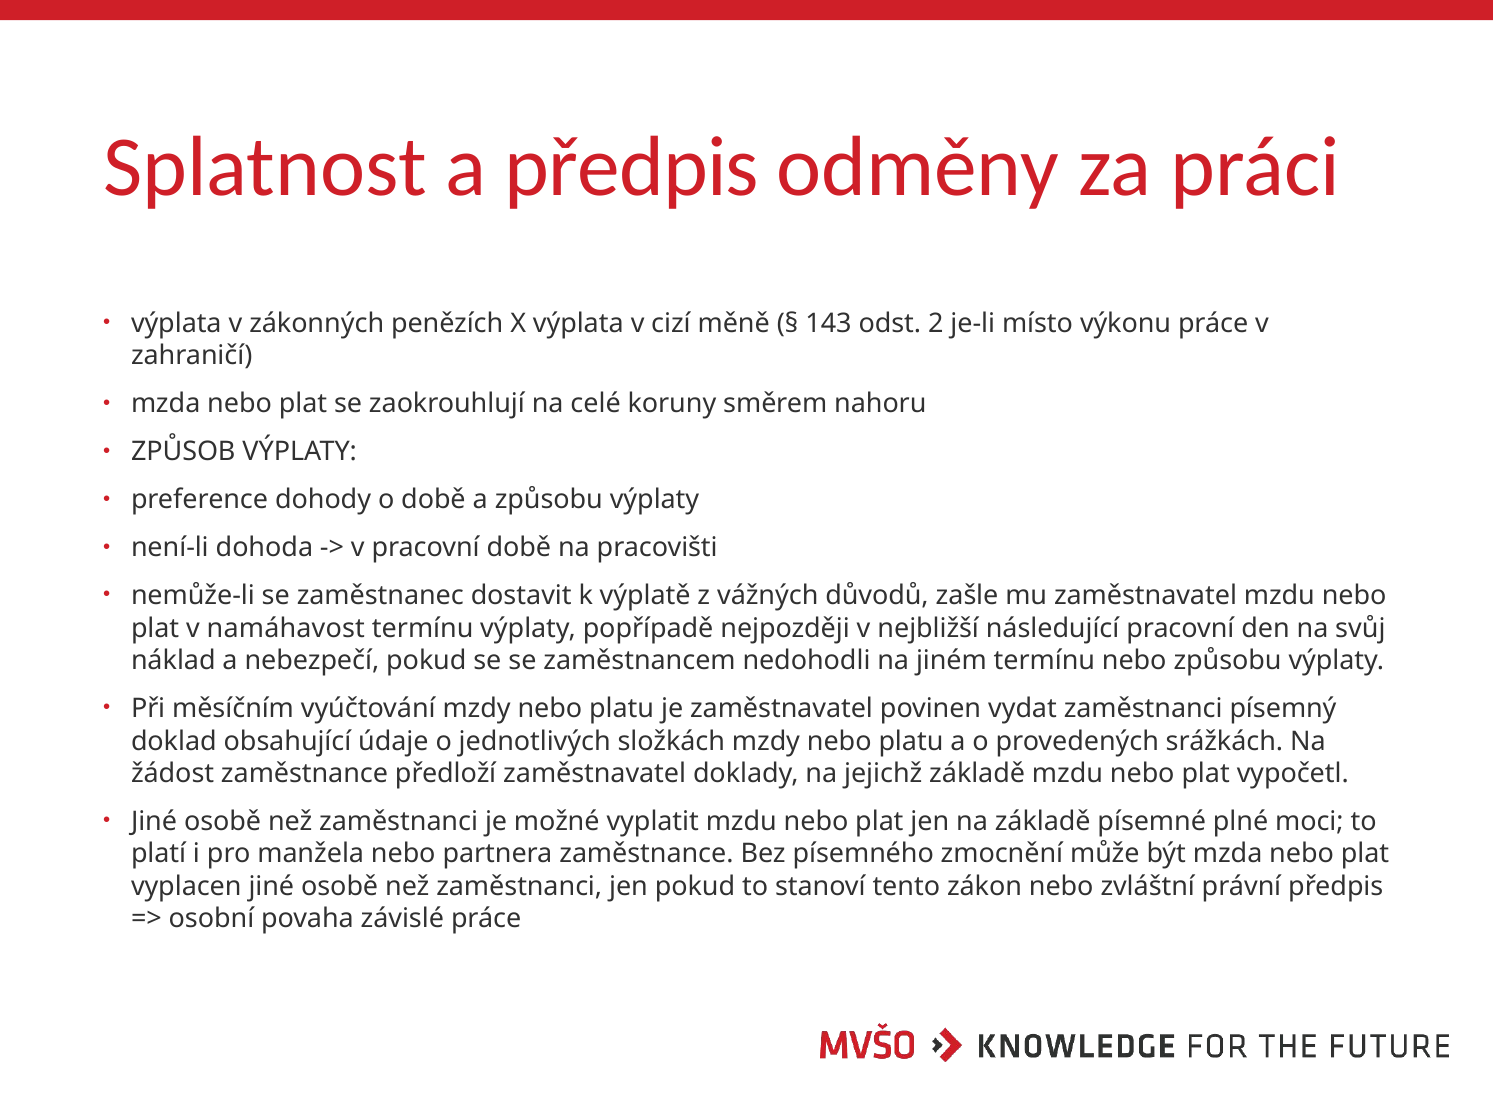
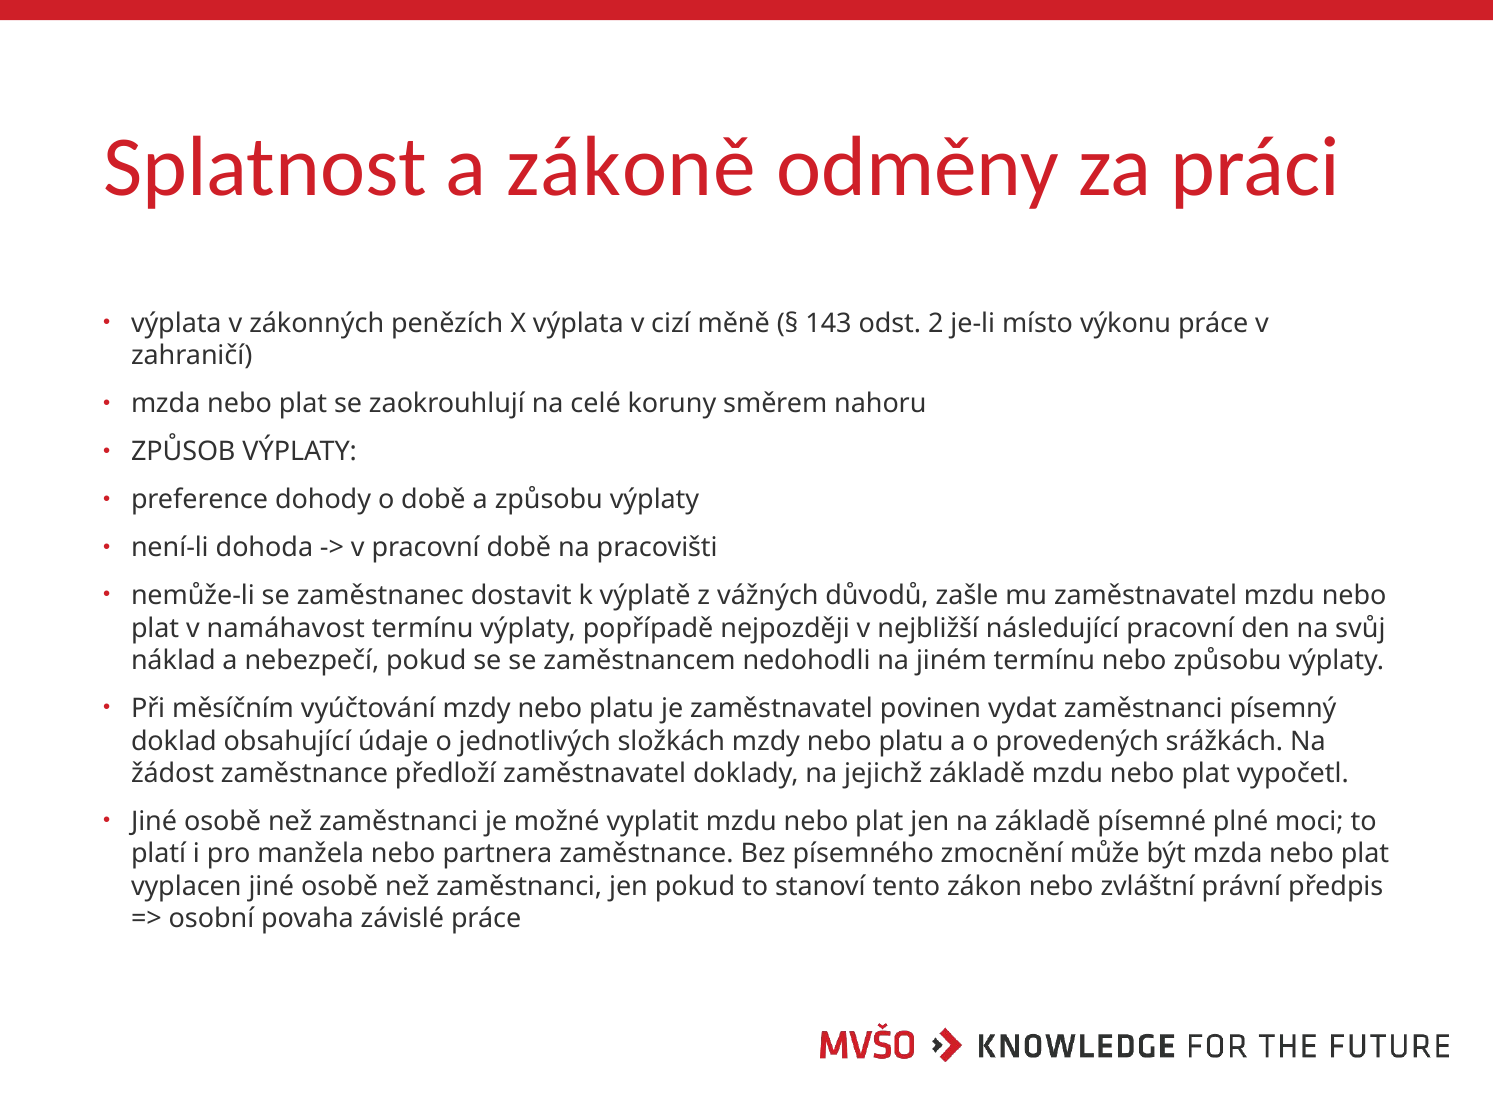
a předpis: předpis -> zákoně
